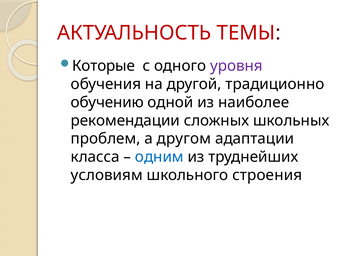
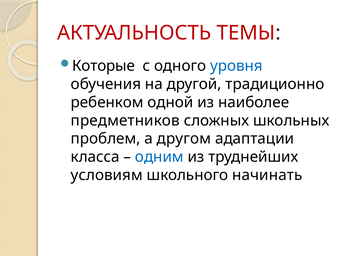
уровня colour: purple -> blue
обучению: обучению -> ребенком
рекомендации: рекомендации -> предметников
строения: строения -> начинать
